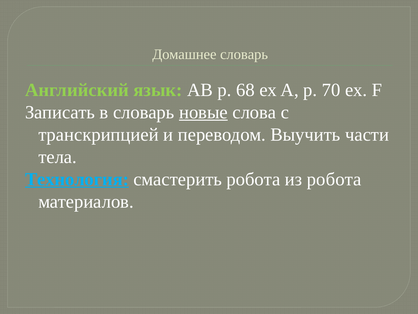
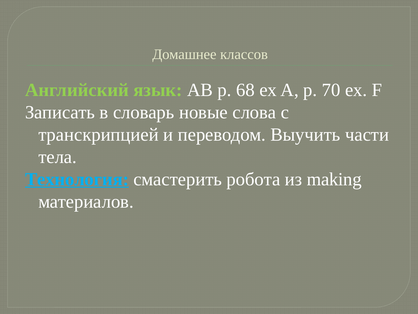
Домашнее словарь: словарь -> классов
новые underline: present -> none
из робота: робота -> making
